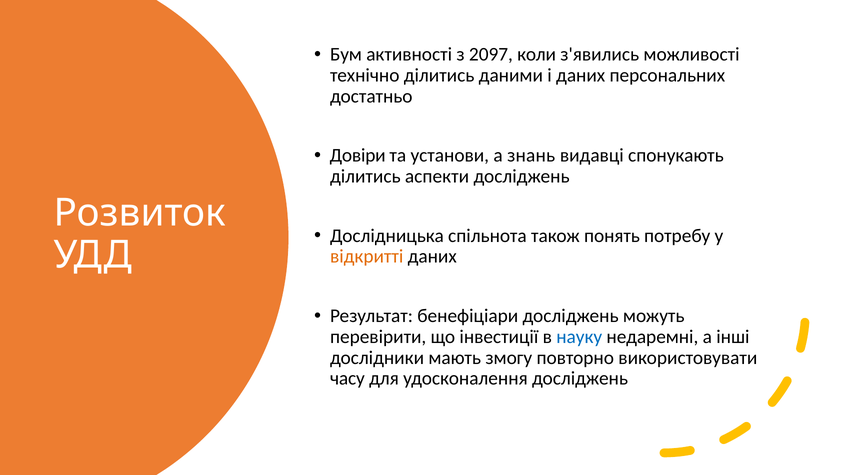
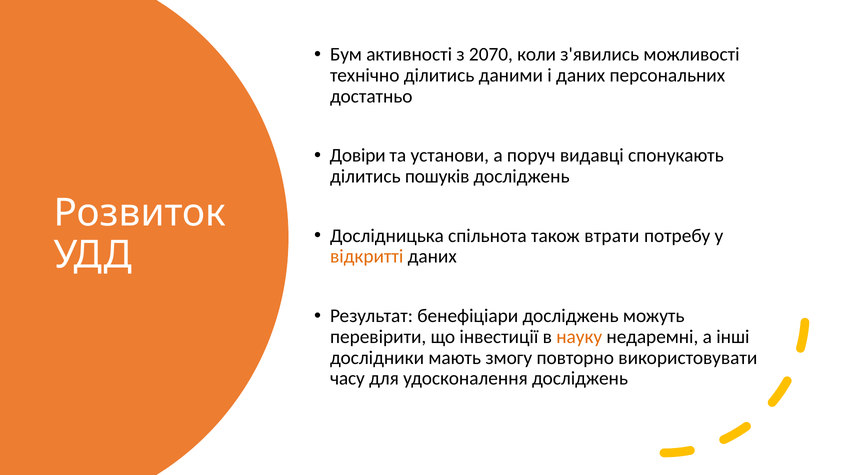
2097: 2097 -> 2070
знань: знань -> поруч
аспекти: аспекти -> пошуків
понять: понять -> втрати
науку colour: blue -> orange
